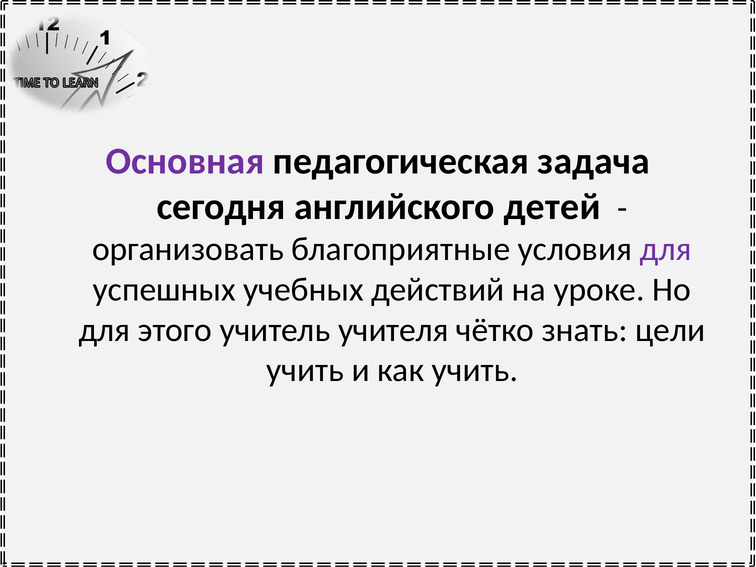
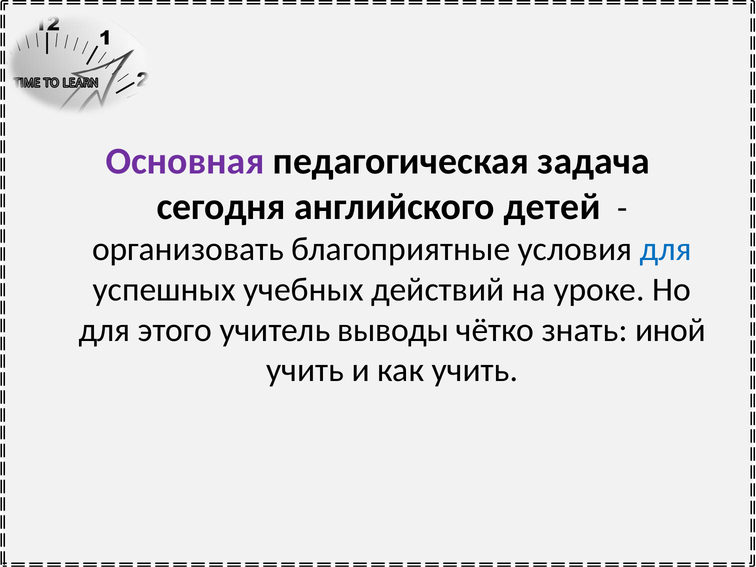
для at (666, 249) colour: purple -> blue
учителя: учителя -> выводы
цели: цели -> иной
